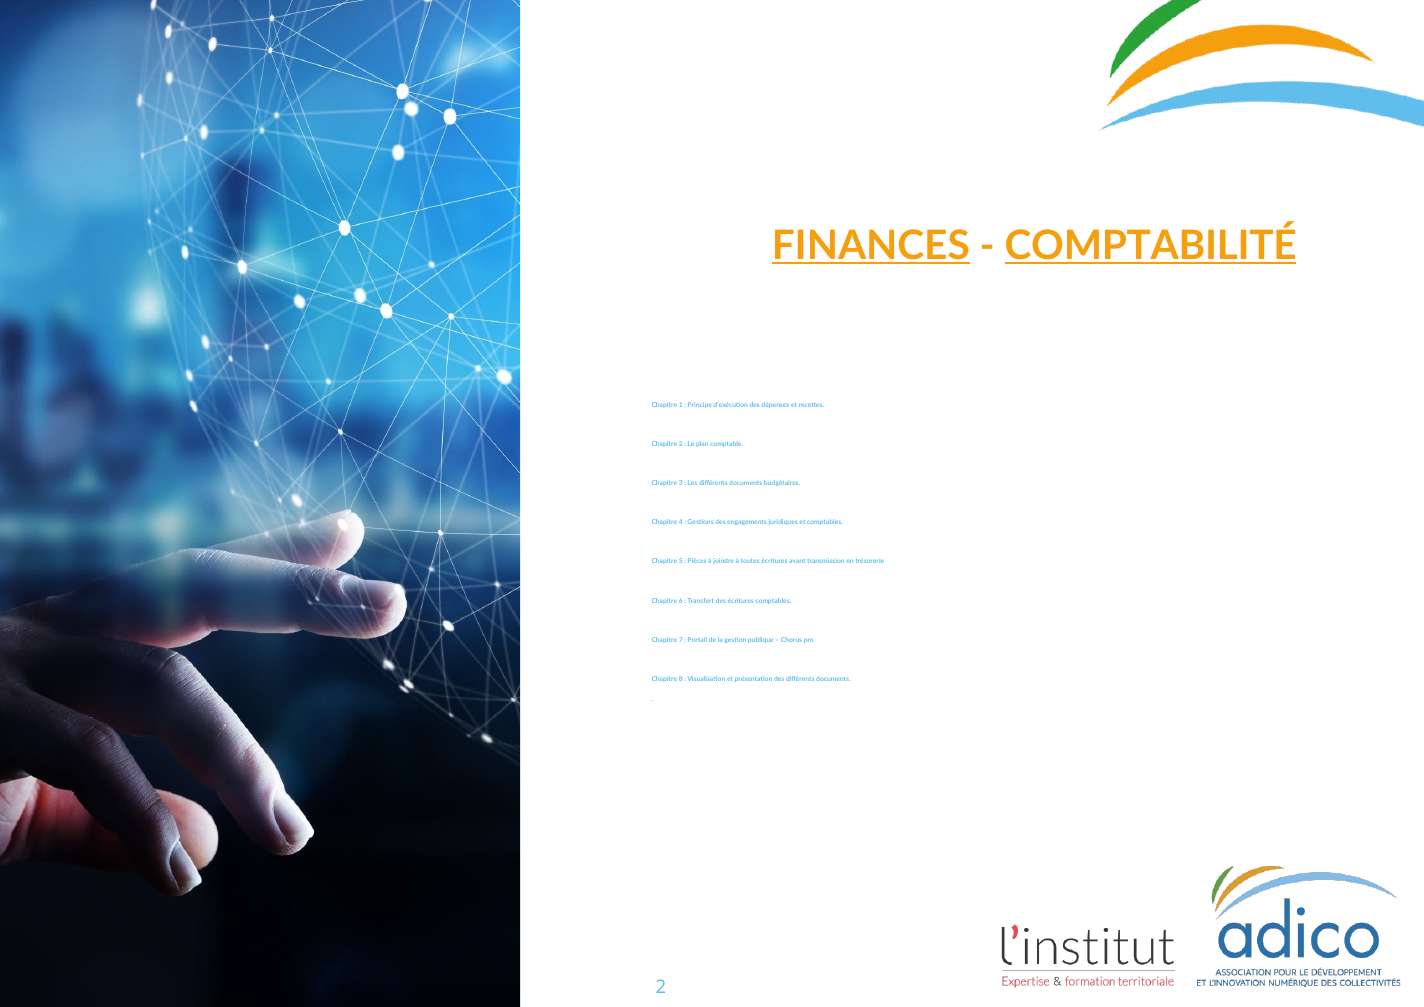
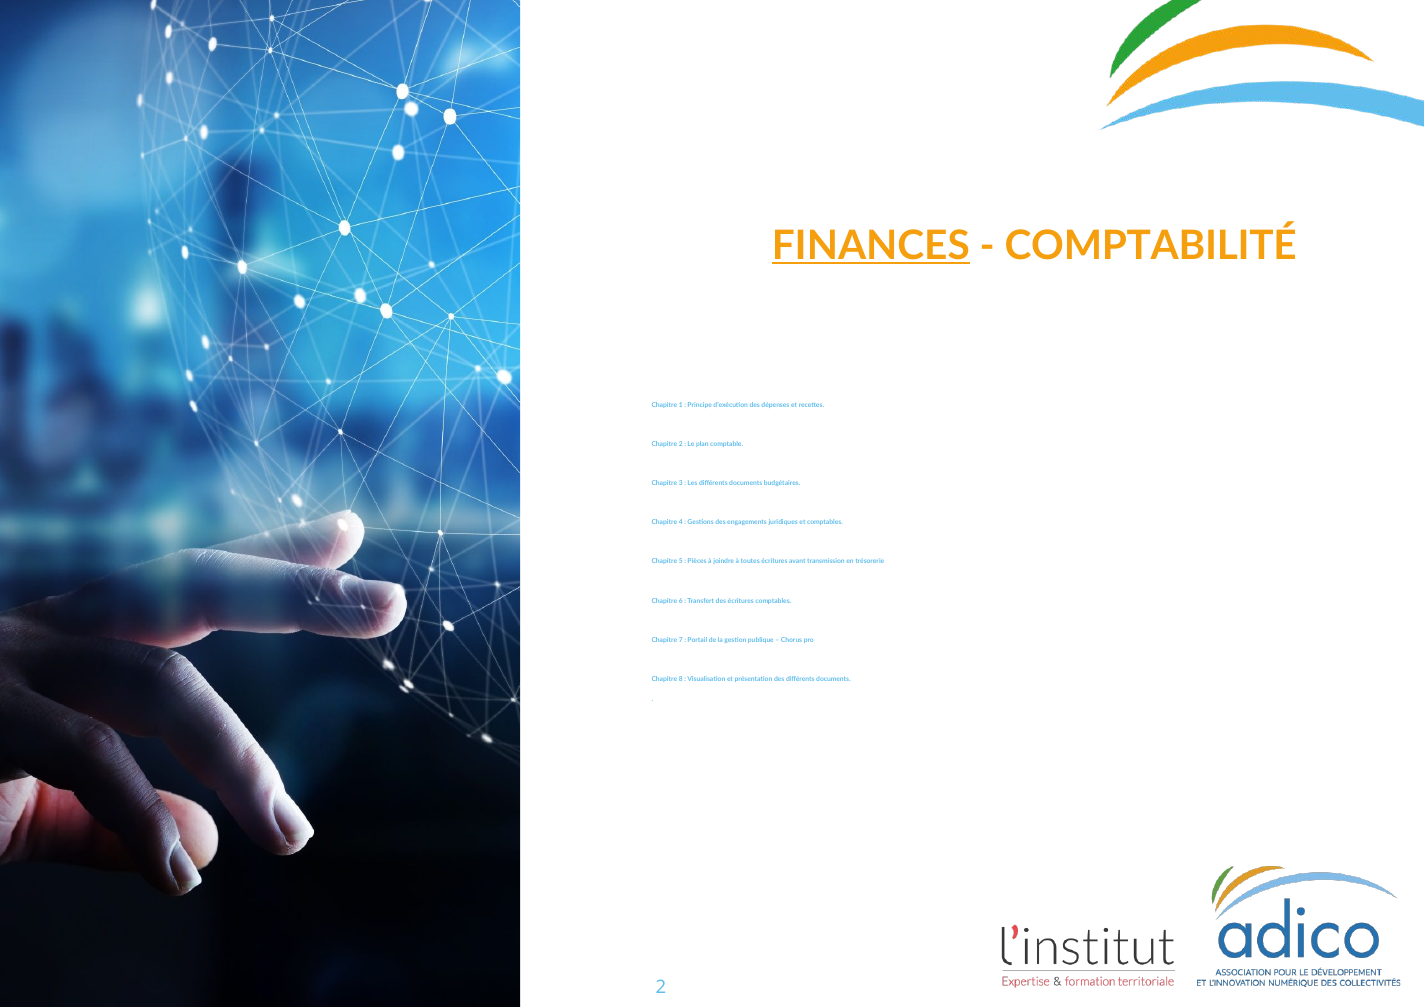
COMPTABILITÉ underline: present -> none
